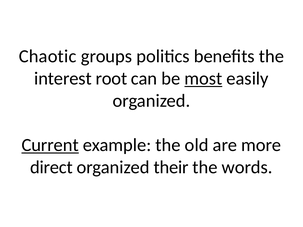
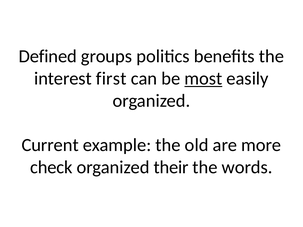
Chaotic: Chaotic -> Defined
root: root -> first
Current underline: present -> none
direct: direct -> check
